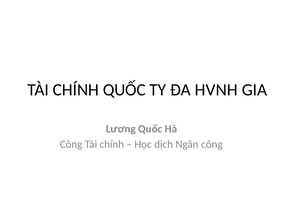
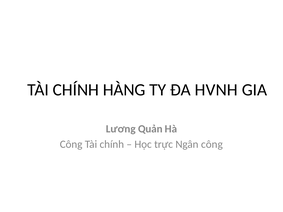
CHÍNH QUỐC: QUỐC -> HÀNG
Lương Quốc: Quốc -> Quản
dịch: dịch -> trực
